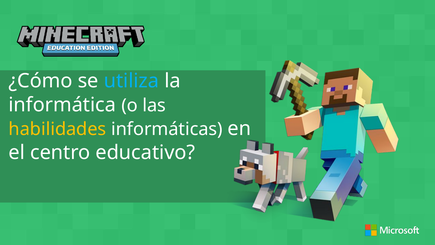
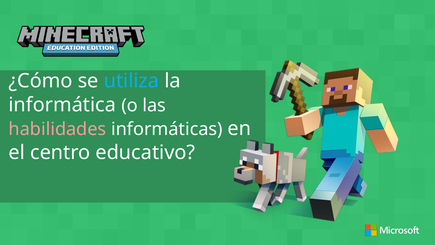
habilidades colour: yellow -> pink
